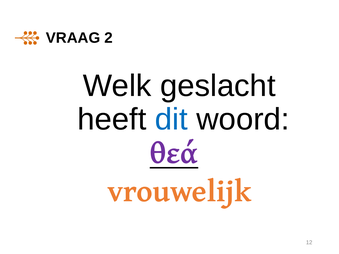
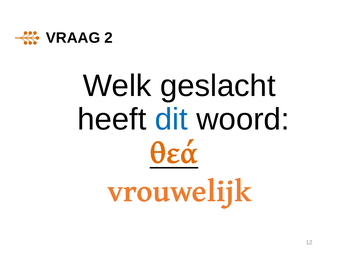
θεά colour: purple -> orange
